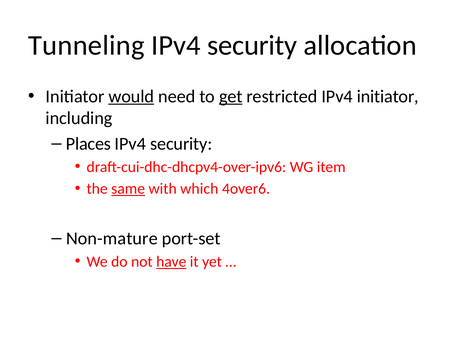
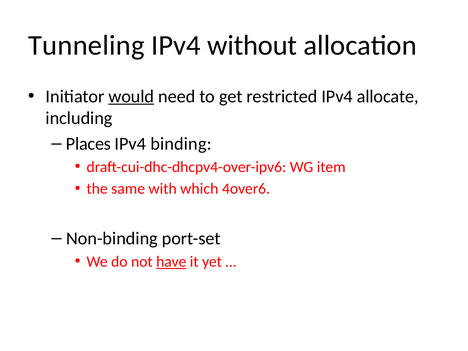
security at (252, 45): security -> without
get underline: present -> none
IPv4 initiator: initiator -> allocate
security at (181, 144): security -> binding
same underline: present -> none
Non-mature: Non-mature -> Non-binding
